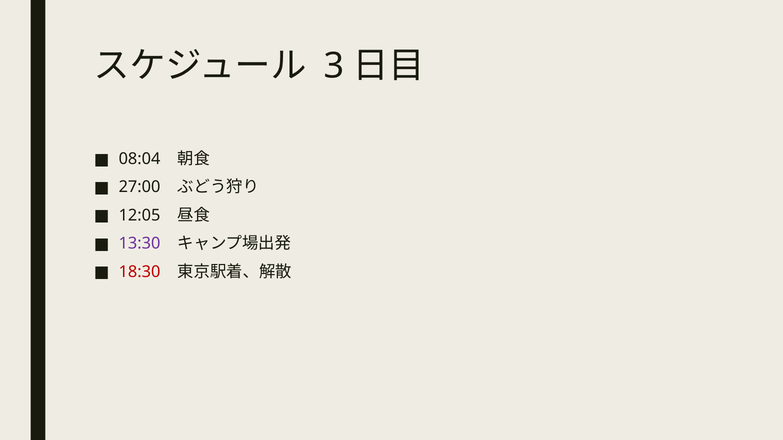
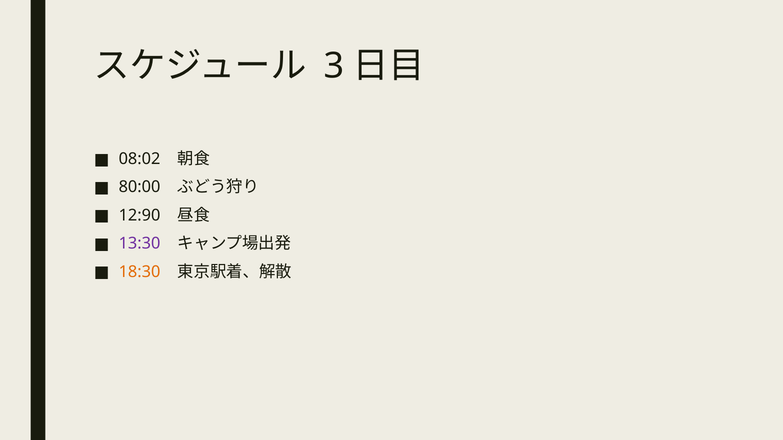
08:04: 08:04 -> 08:02
27:00: 27:00 -> 80:00
12:05: 12:05 -> 12:90
18:30 colour: red -> orange
